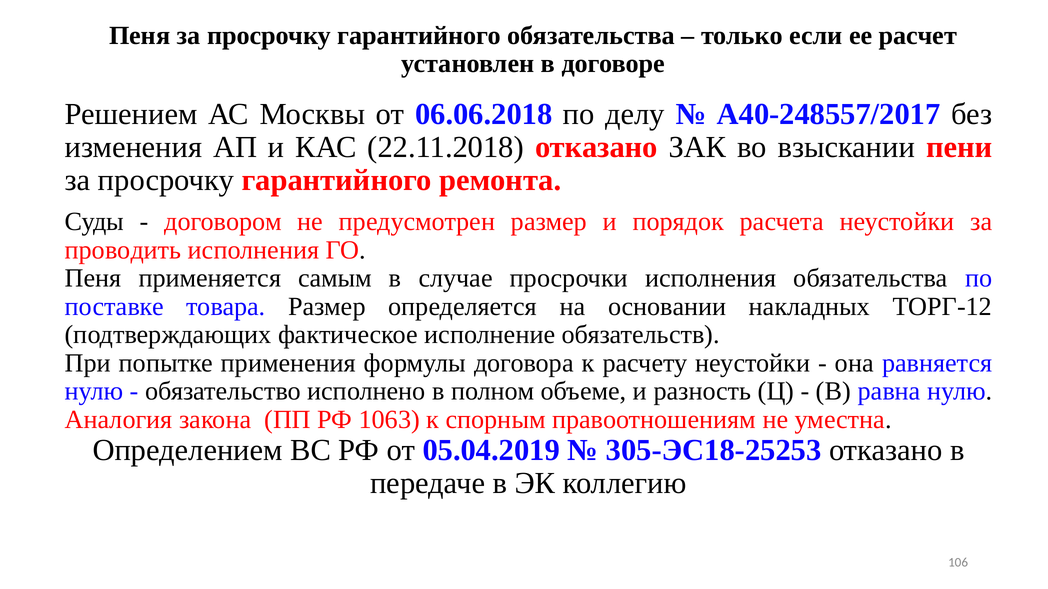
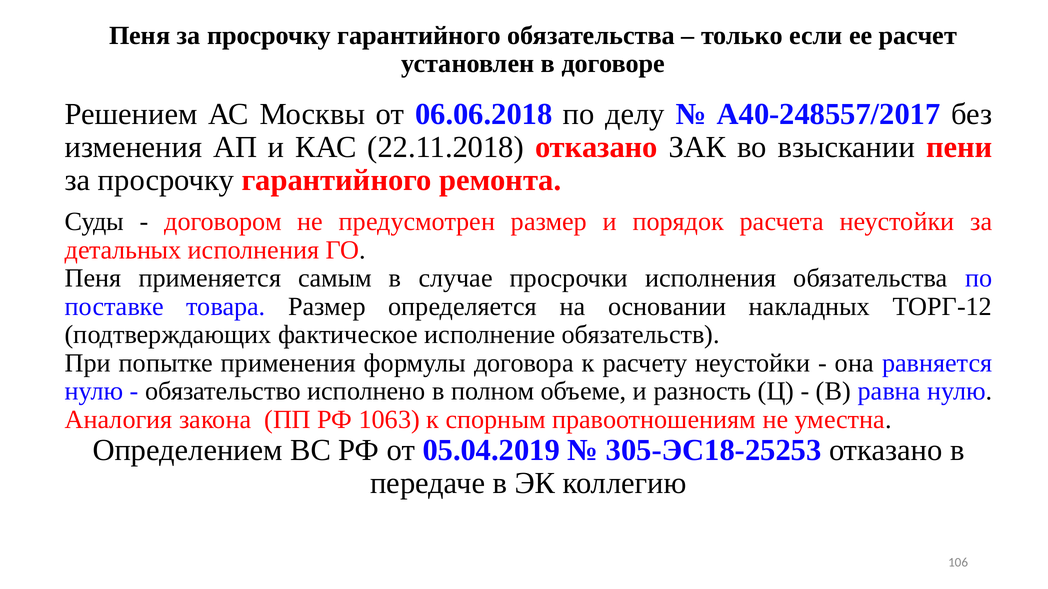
проводить: проводить -> детальных
